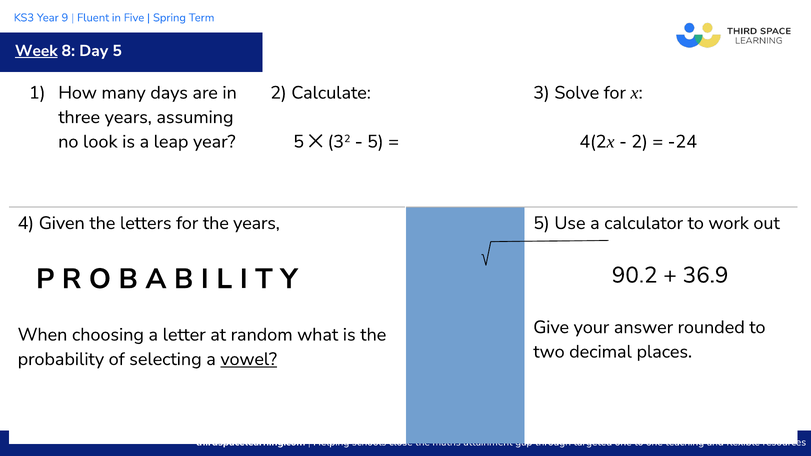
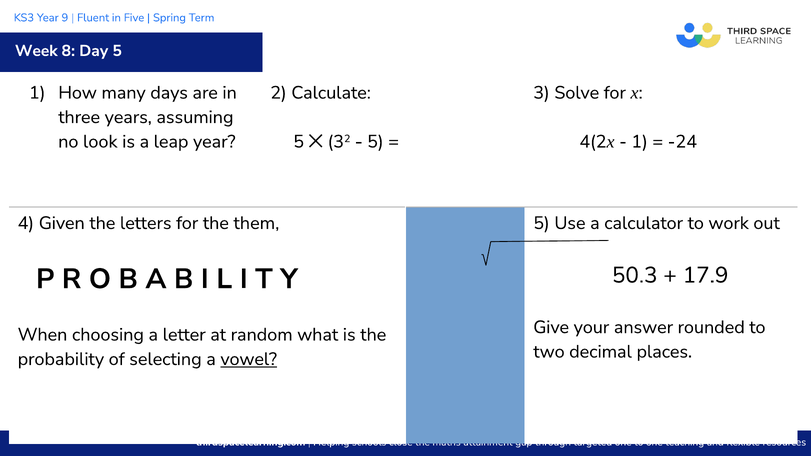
Week underline: present -> none
2 at (640, 142): 2 -> 1
the years: years -> them
90.2: 90.2 -> 50.3
36.9: 36.9 -> 17.9
